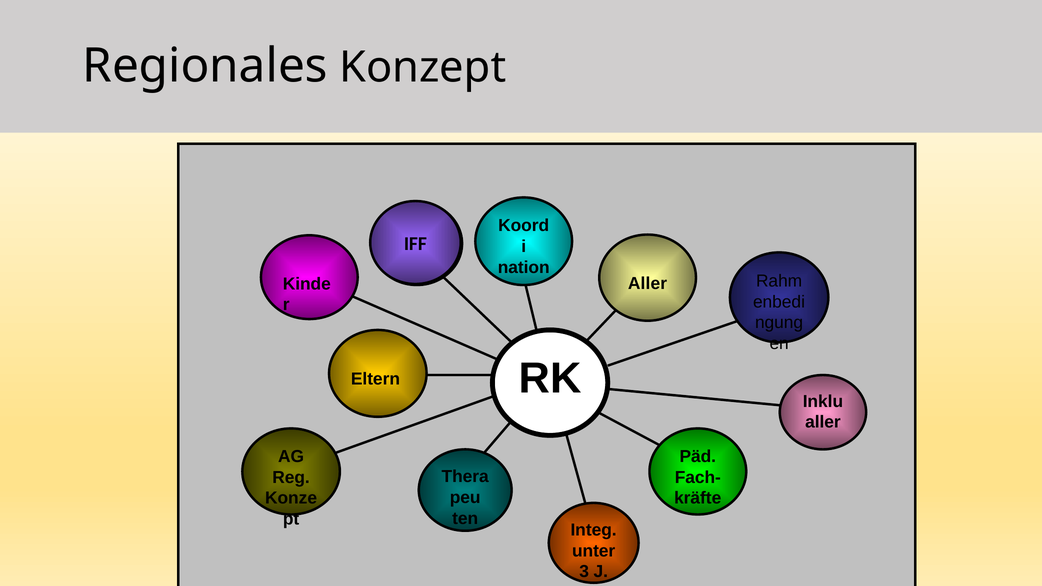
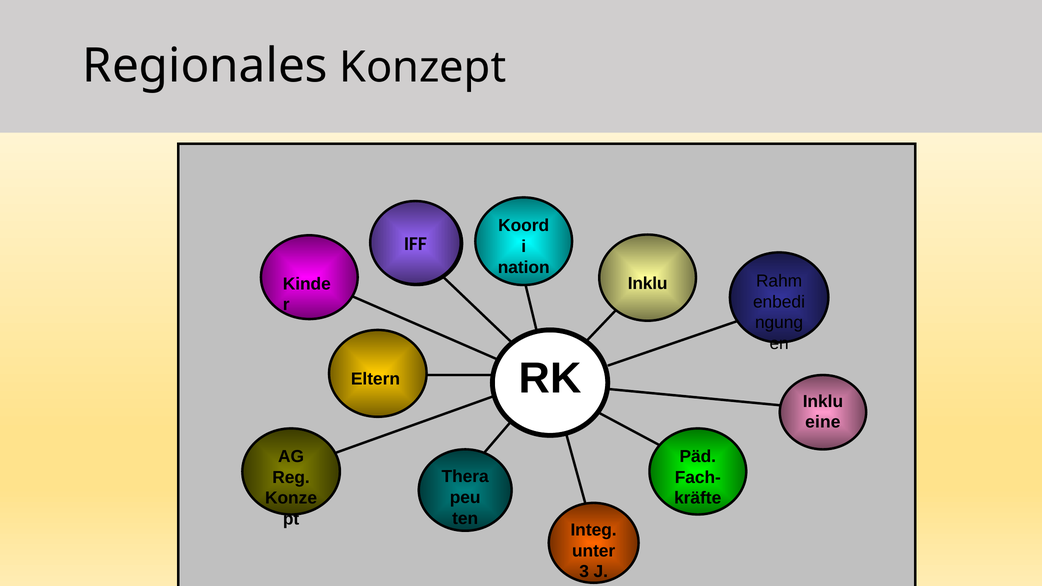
Aller at (647, 284): Aller -> Inklu
aller at (823, 422): aller -> eine
